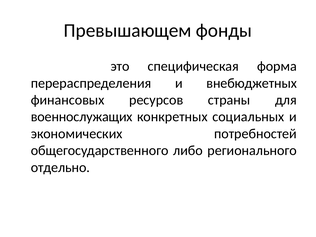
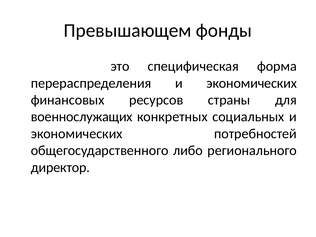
перераспределения и внебюджетных: внебюджетных -> экономических
отдельно: отдельно -> директор
